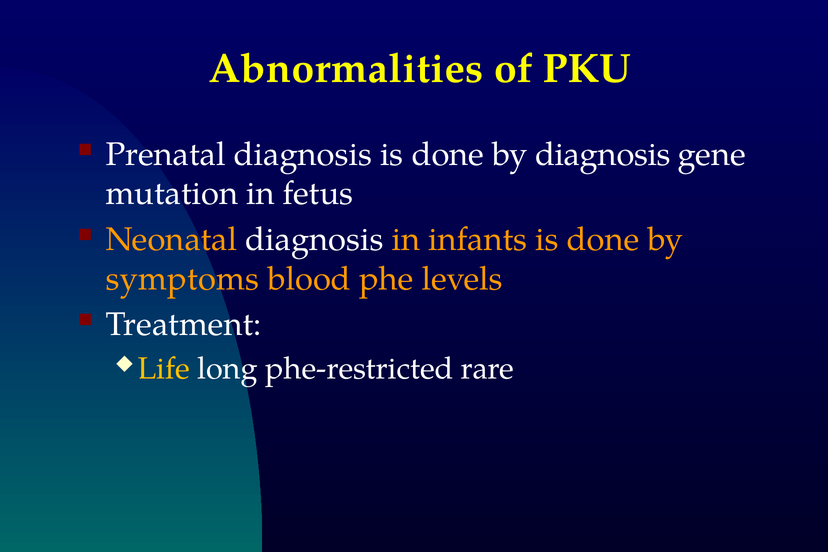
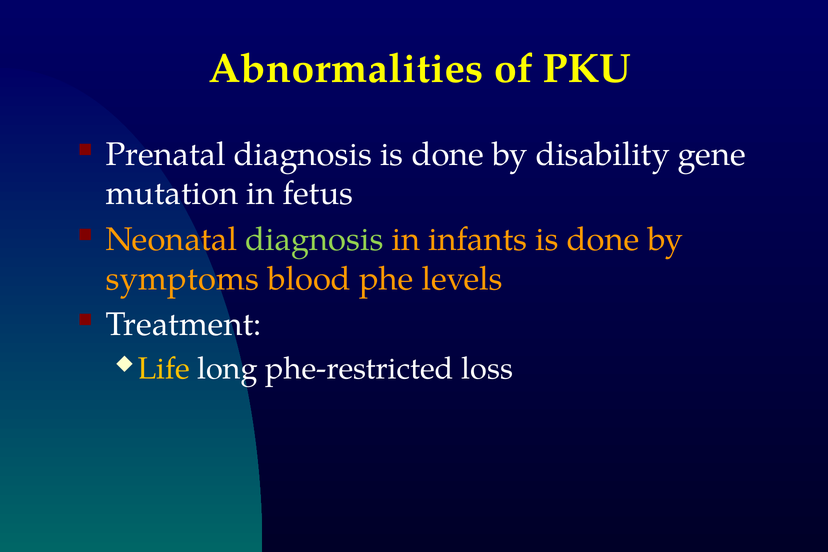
by diagnosis: diagnosis -> disability
diagnosis at (314, 240) colour: white -> light green
rare: rare -> loss
